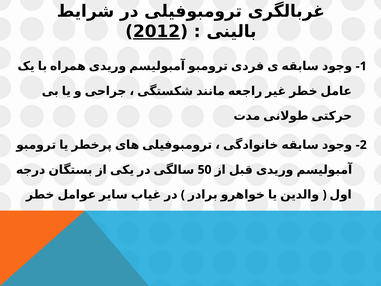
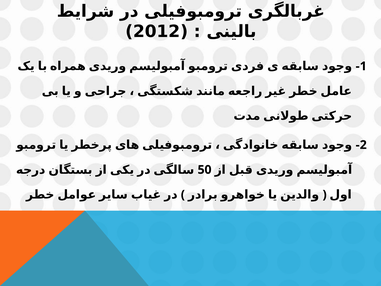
2012 underline: present -> none
